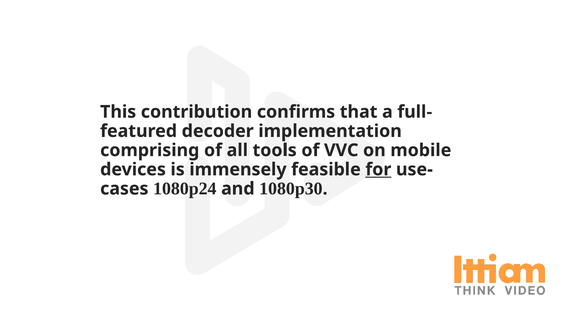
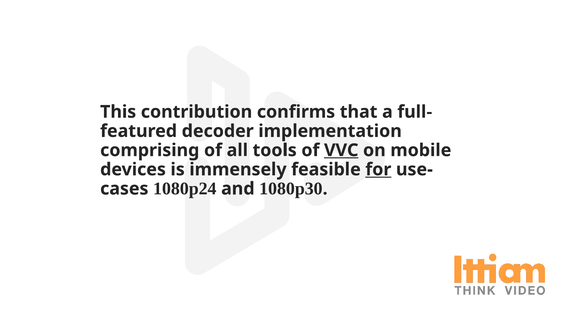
VVC underline: none -> present
